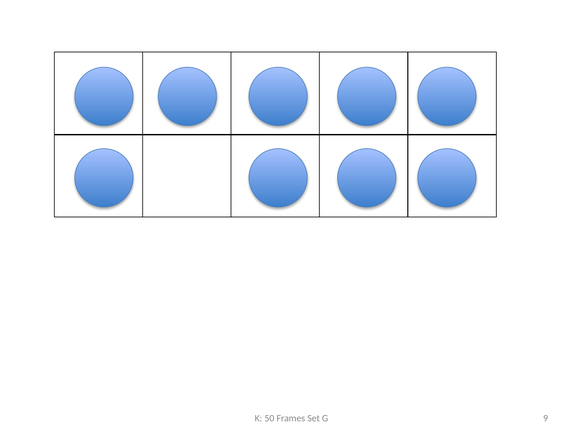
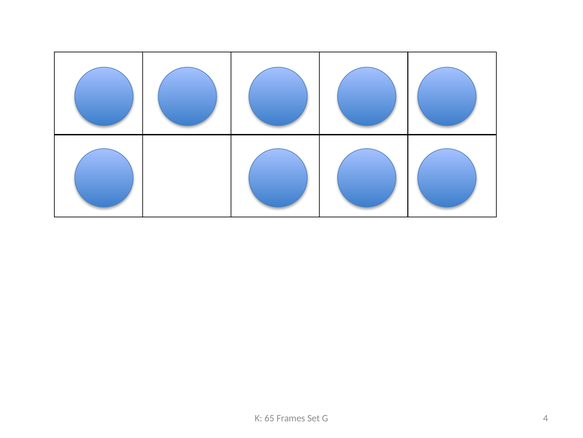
50: 50 -> 65
9: 9 -> 4
